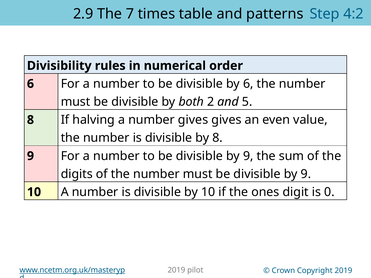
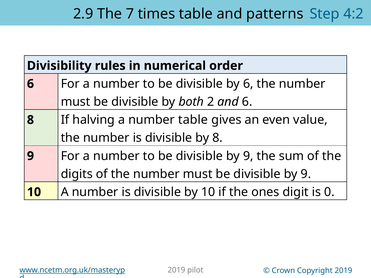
and 5: 5 -> 6
number gives: gives -> table
